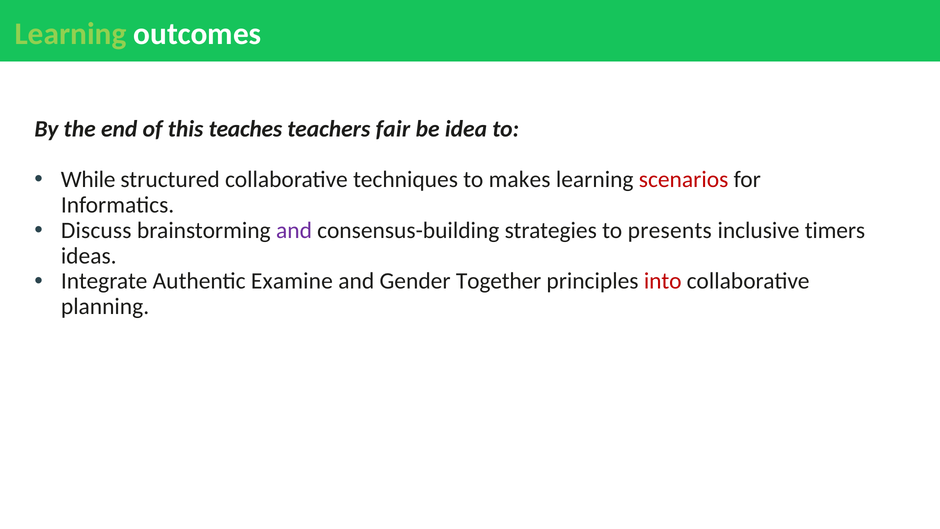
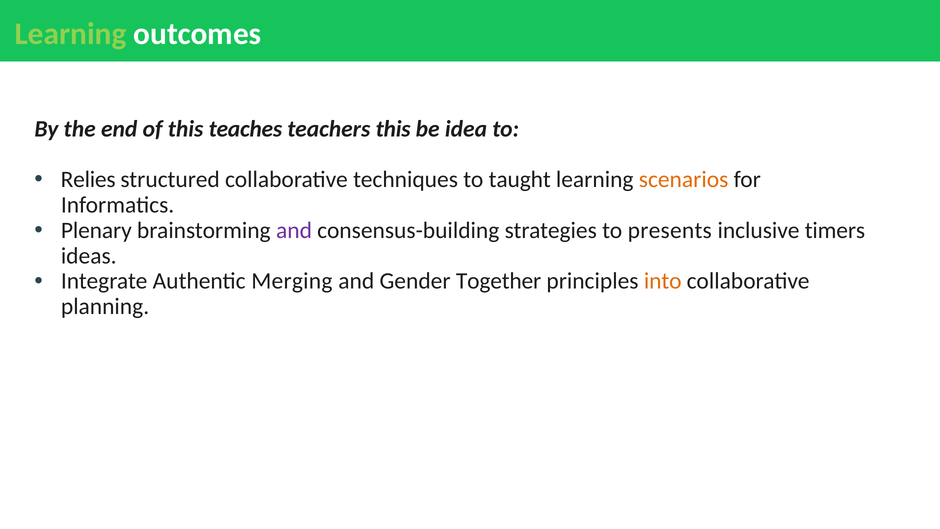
teachers fair: fair -> this
While: While -> Relies
makes: makes -> taught
scenarios colour: red -> orange
Discuss: Discuss -> Plenary
Examine: Examine -> Merging
into colour: red -> orange
